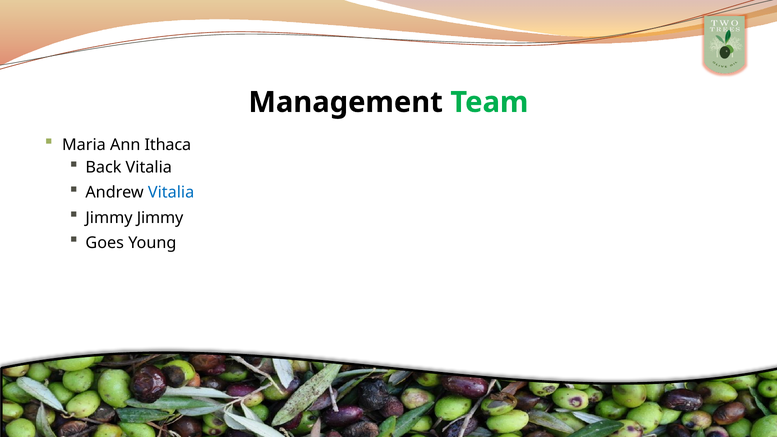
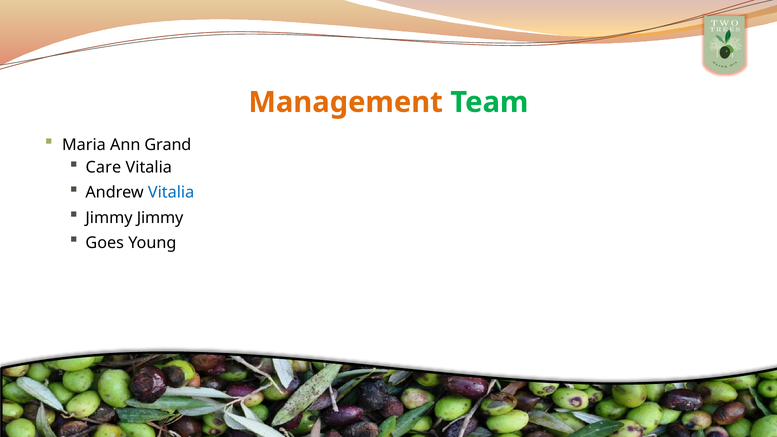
Management colour: black -> orange
Ithaca: Ithaca -> Grand
Back: Back -> Care
